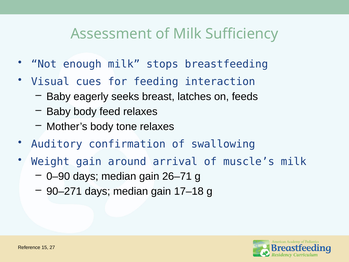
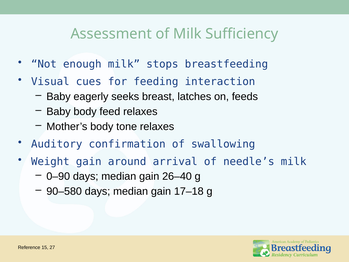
muscle’s: muscle’s -> needle’s
26–71: 26–71 -> 26–40
90–271: 90–271 -> 90–580
